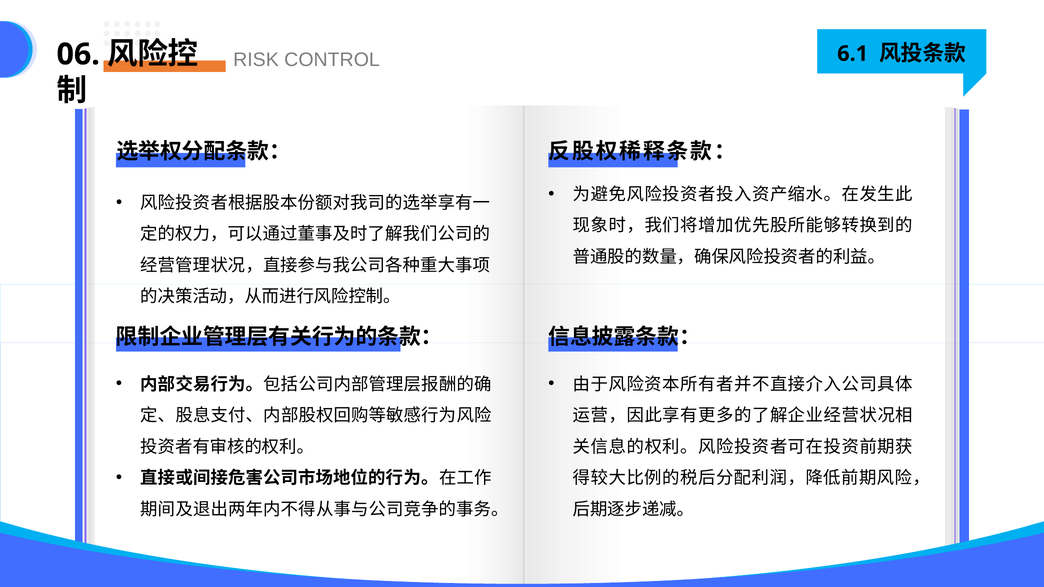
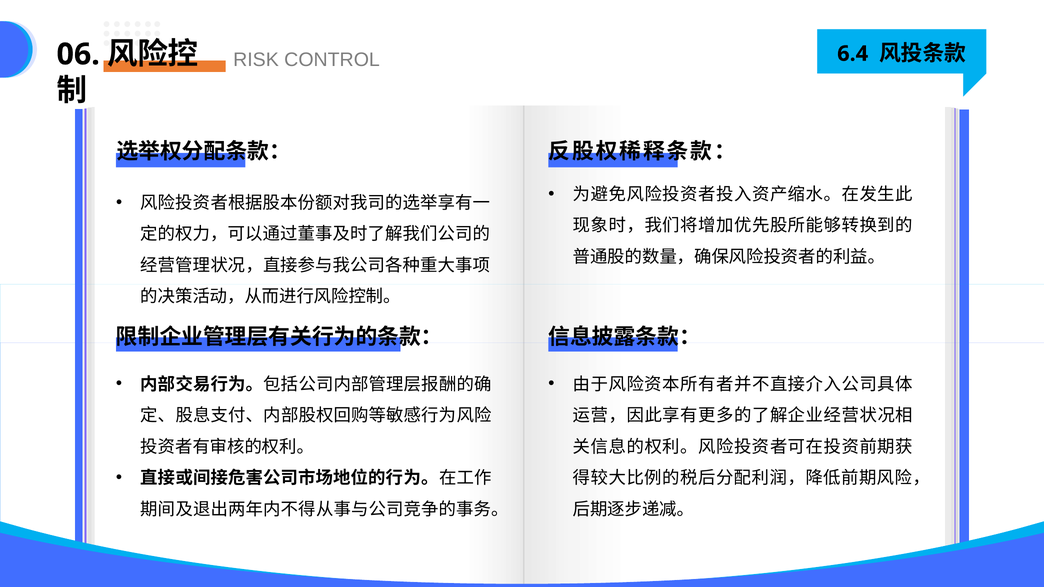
6.1: 6.1 -> 6.4
